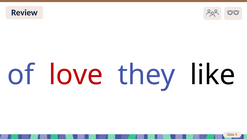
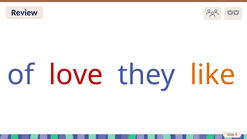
like colour: black -> orange
